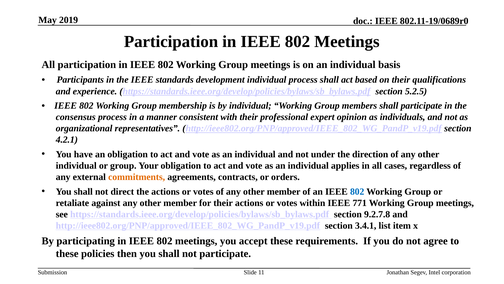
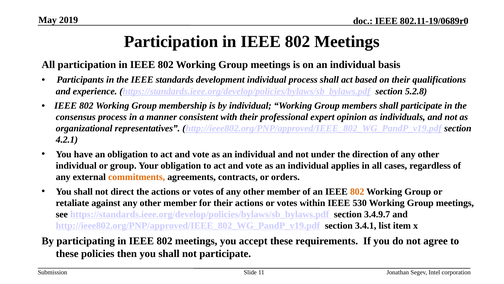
5.2.5: 5.2.5 -> 5.2.8
802 at (357, 191) colour: blue -> orange
771: 771 -> 530
9.2.7.8: 9.2.7.8 -> 3.4.9.7
